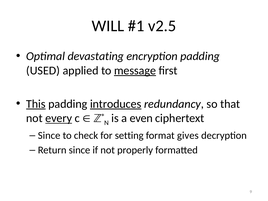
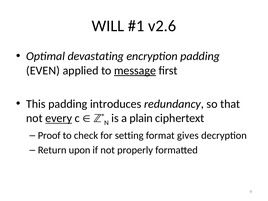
v2.5: v2.5 -> v2.6
USED: USED -> EVEN
This underline: present -> none
introduces underline: present -> none
even: even -> plain
Since at (49, 136): Since -> Proof
Return since: since -> upon
